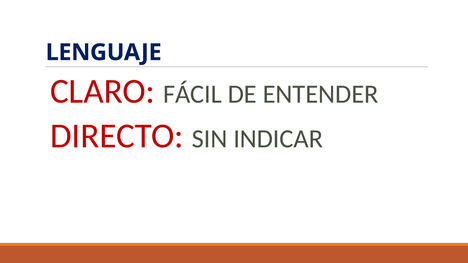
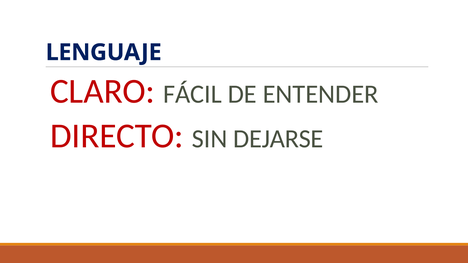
INDICAR: INDICAR -> DEJARSE
